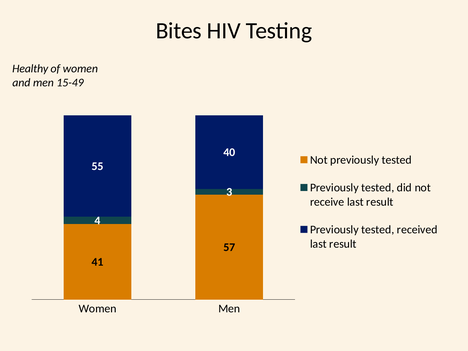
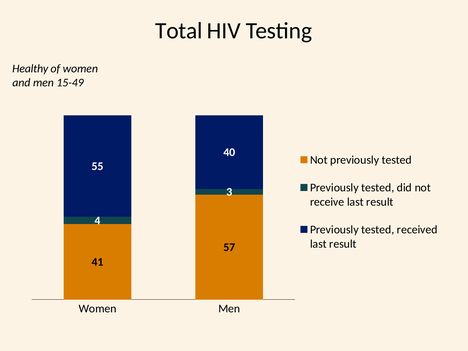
Bites: Bites -> Total
